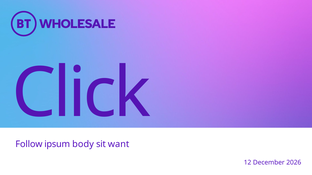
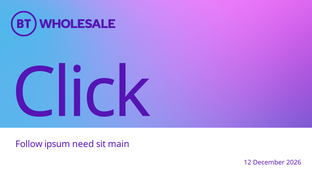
body: body -> need
want: want -> main
